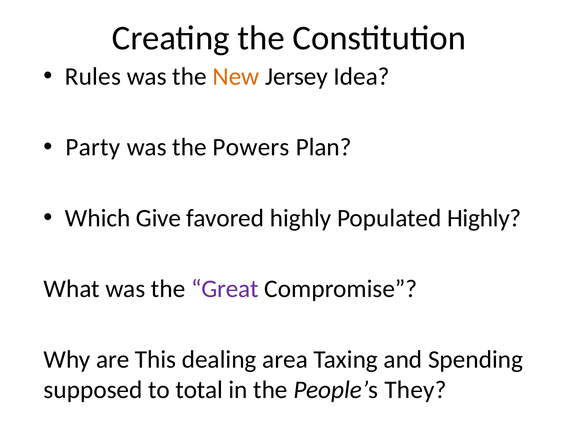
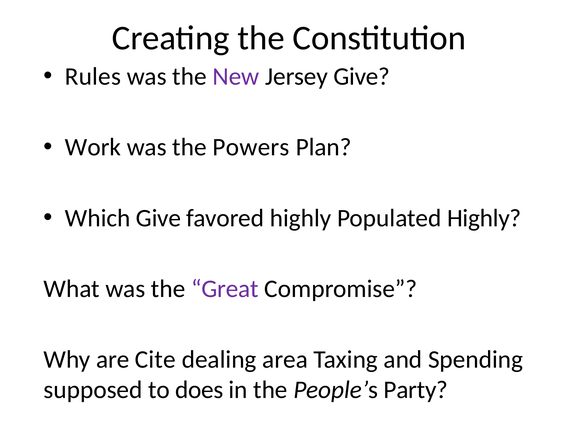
New colour: orange -> purple
Jersey Idea: Idea -> Give
Party: Party -> Work
This: This -> Cite
total: total -> does
They: They -> Party
